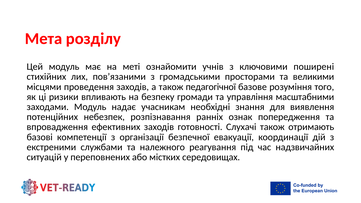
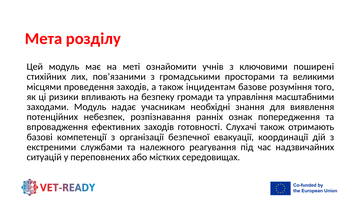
педагогічної: педагогічної -> інцидентам
